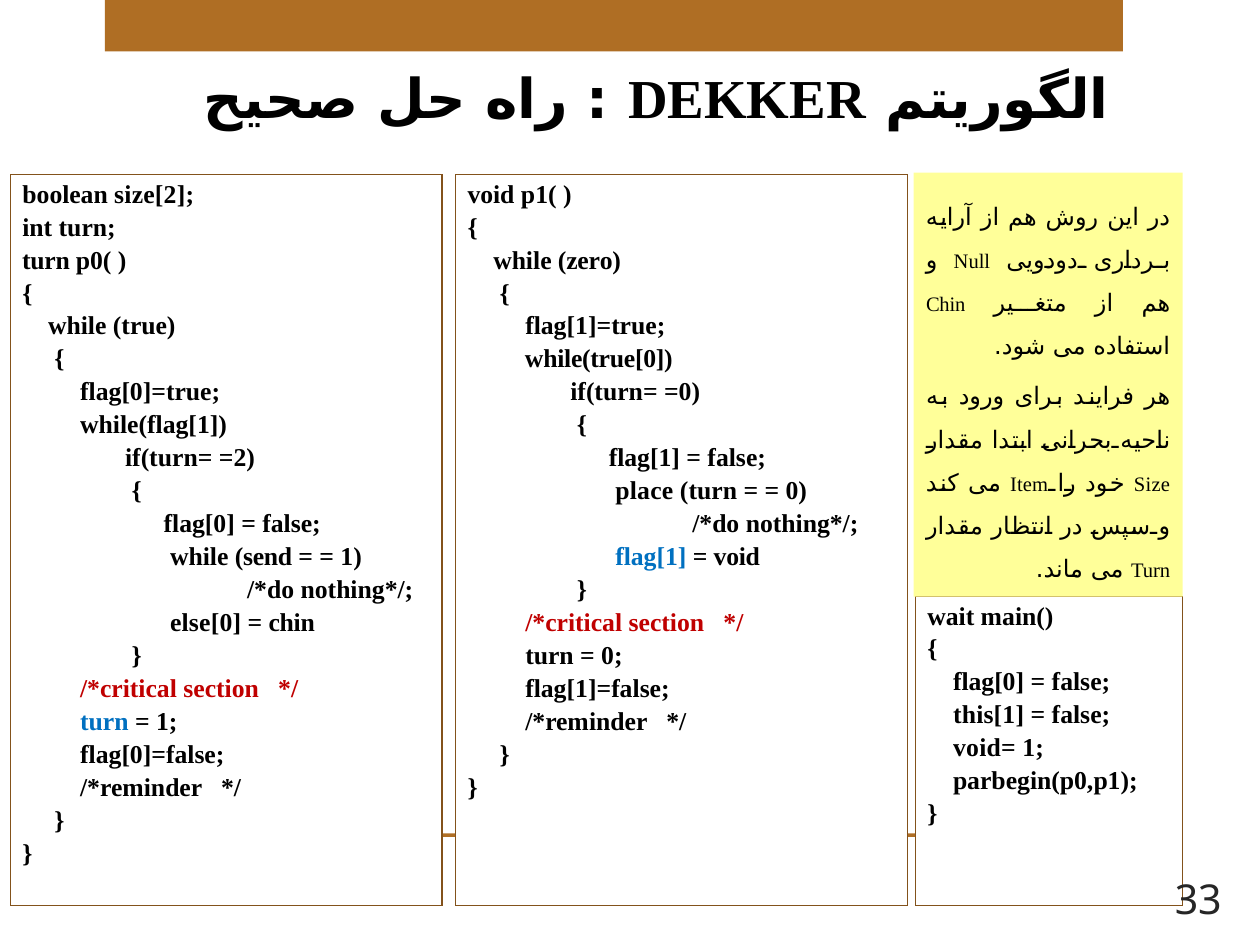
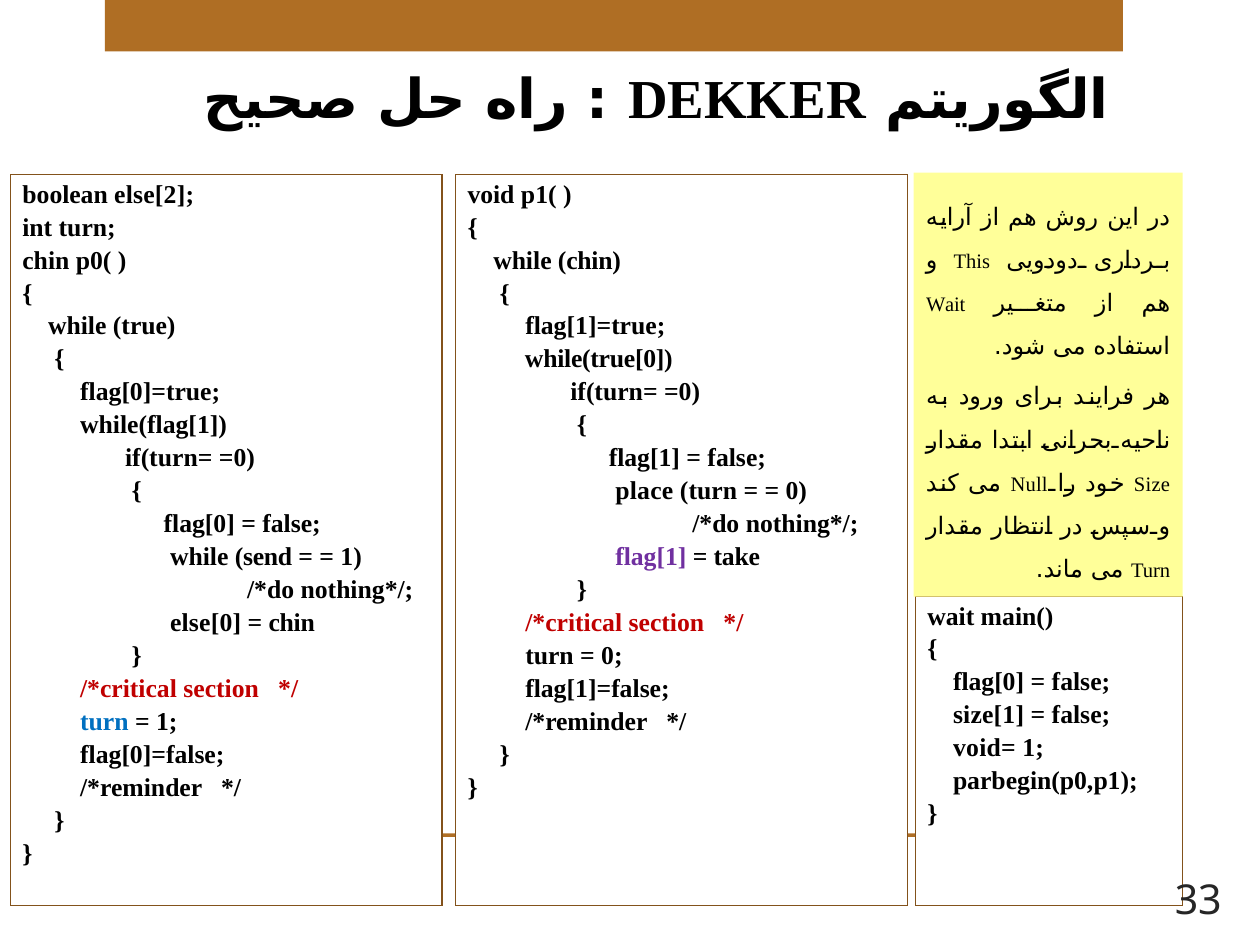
size[2: size[2 -> else[2
turn at (46, 260): turn -> chin
while zero: zero -> chin
Null: Null -> This
Chin at (946, 305): Chin -> Wait
=2 at (237, 458): =2 -> =0
Item: Item -> Null
flag[1 at (651, 557) colour: blue -> purple
void at (737, 557): void -> take
this[1: this[1 -> size[1
